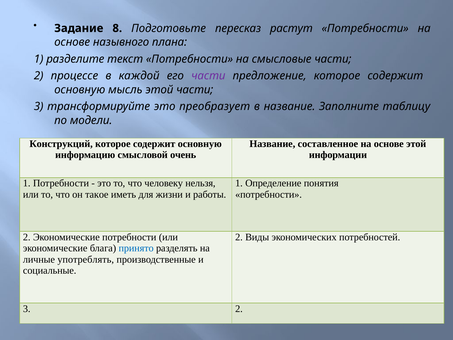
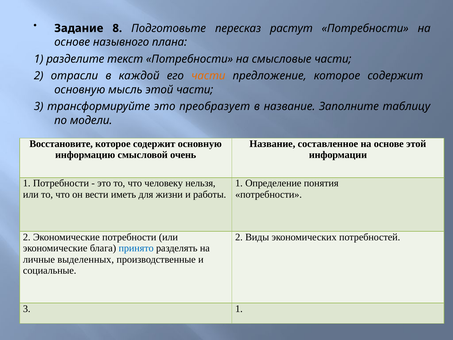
процессе: процессе -> отрасли
части at (208, 76) colour: purple -> orange
Конструкций: Конструкций -> Восстановите
такое: такое -> вести
употреблять: употреблять -> выделенных
3 2: 2 -> 1
